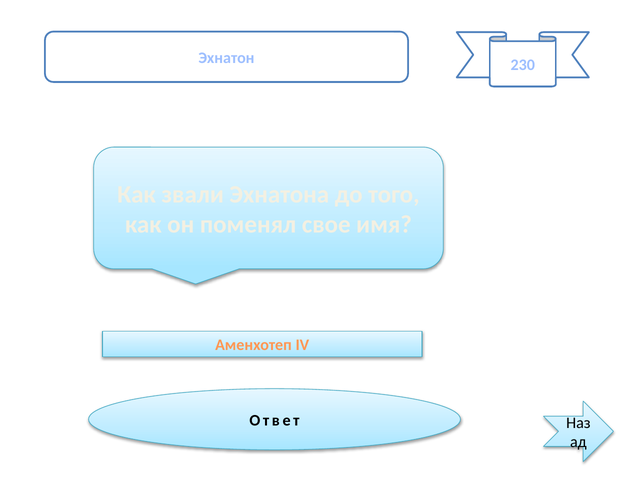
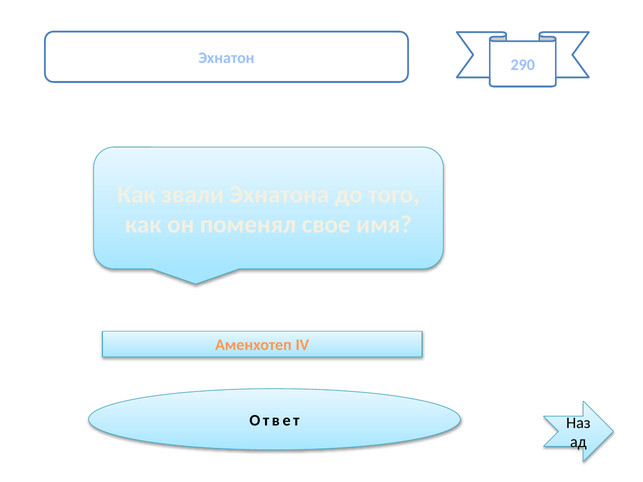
230: 230 -> 290
